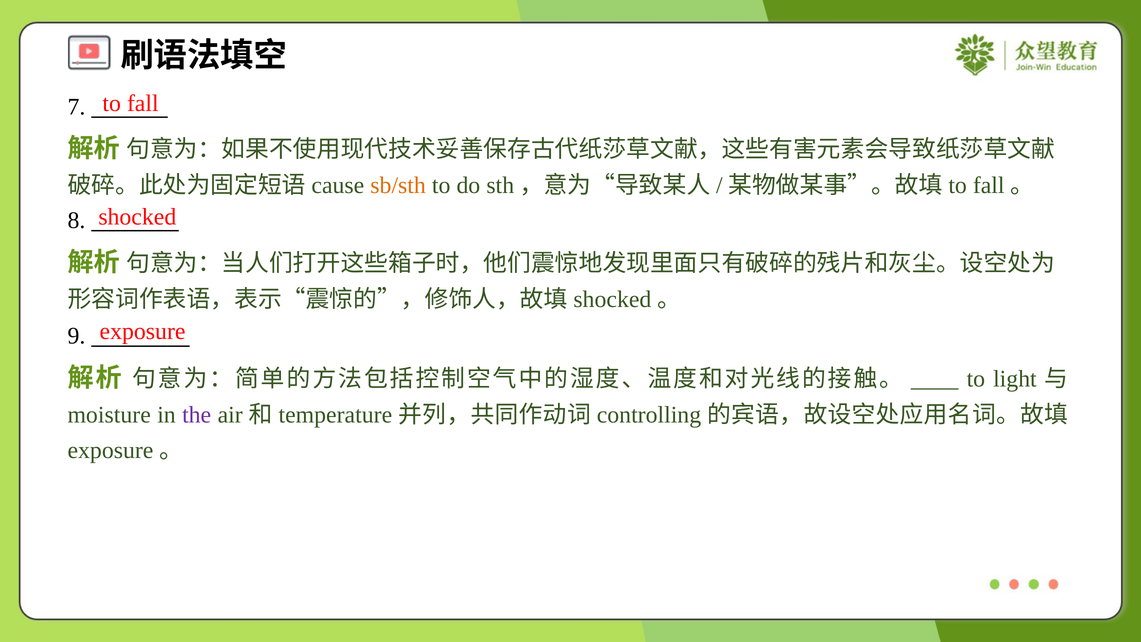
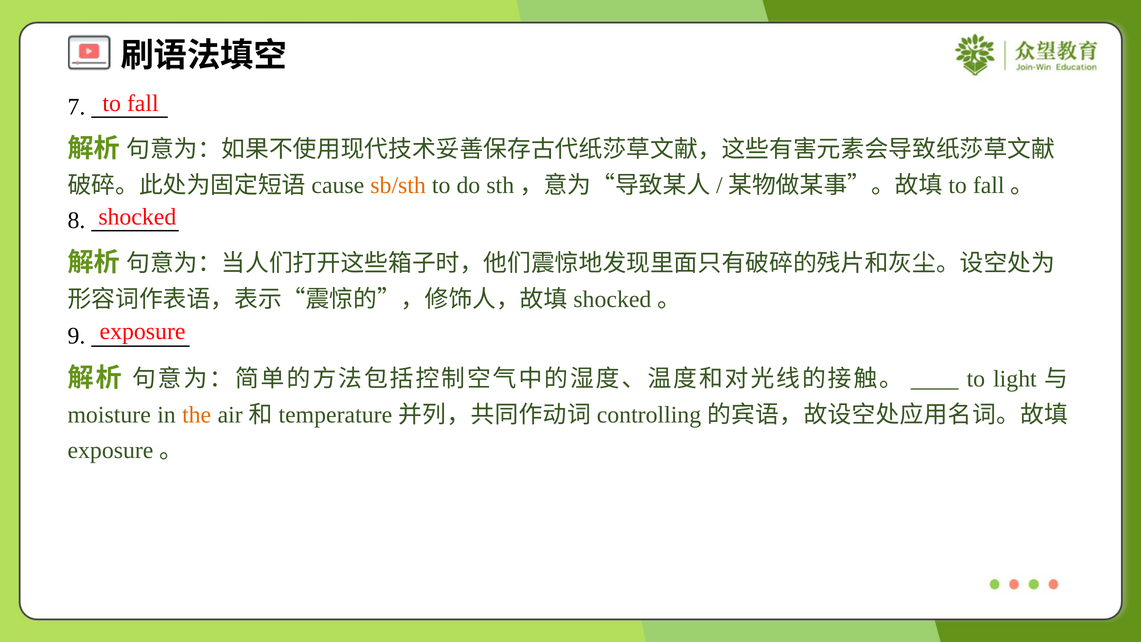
the colour: purple -> orange
